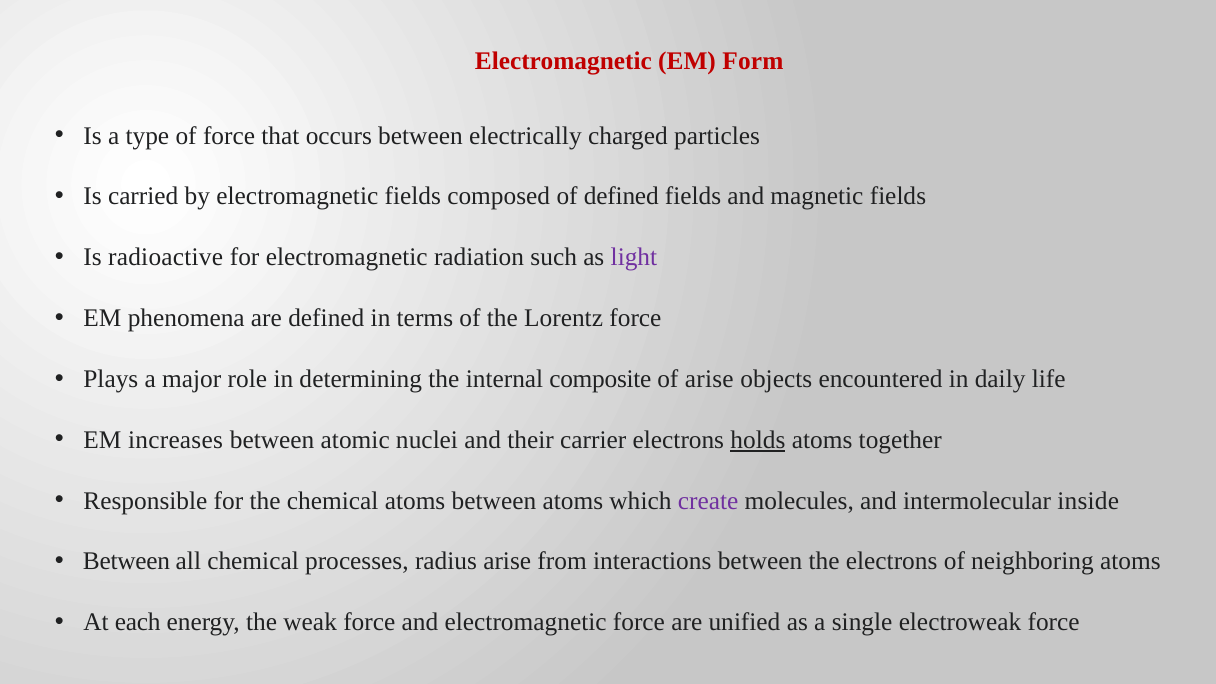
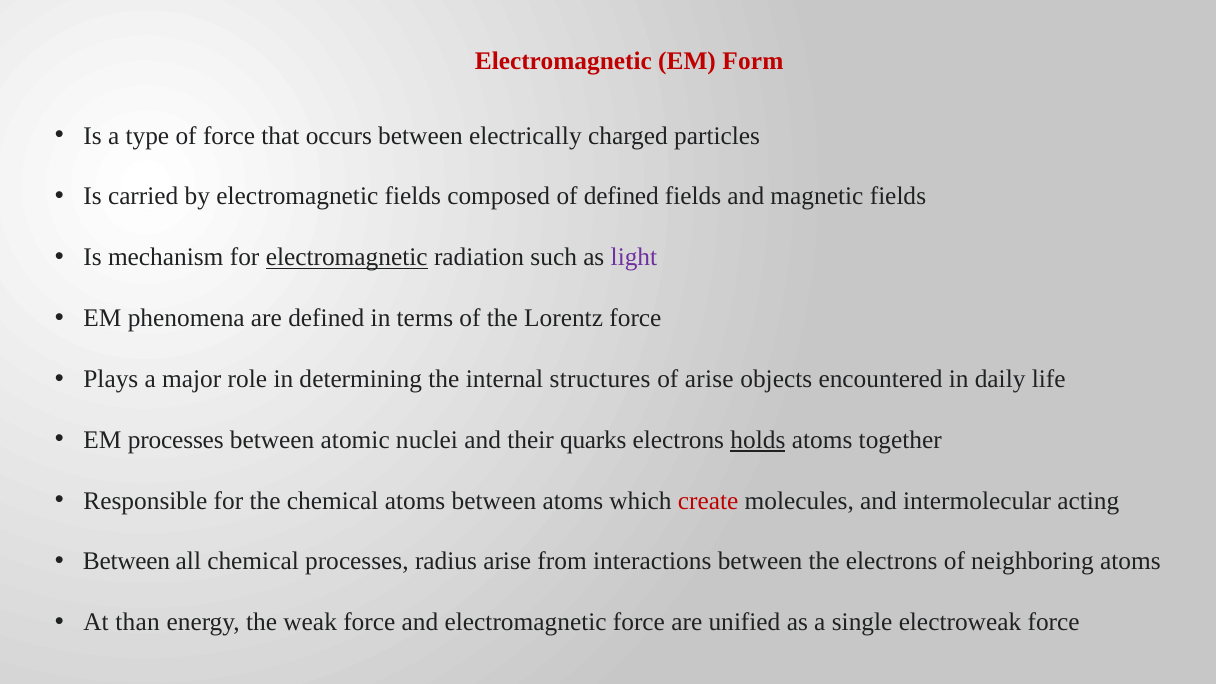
radioactive: radioactive -> mechanism
electromagnetic at (347, 257) underline: none -> present
composite: composite -> structures
EM increases: increases -> processes
carrier: carrier -> quarks
create colour: purple -> red
inside: inside -> acting
each: each -> than
